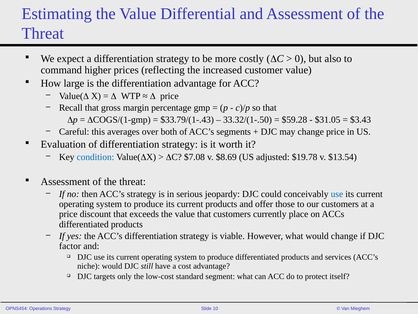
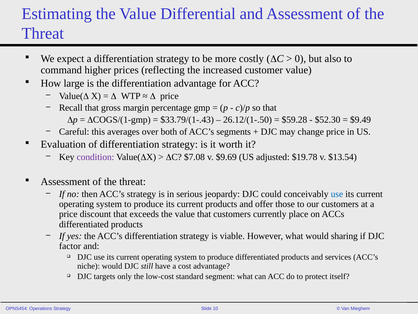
33.32/(1-.50: 33.32/(1-.50 -> 26.12/(1-.50
$31.05: $31.05 -> $52.30
$3.43: $3.43 -> $9.49
condition colour: blue -> purple
$8.69: $8.69 -> $9.69
would change: change -> sharing
